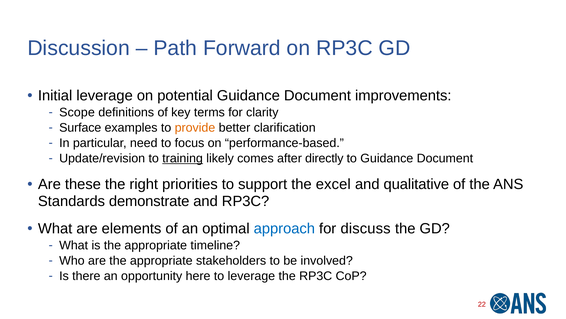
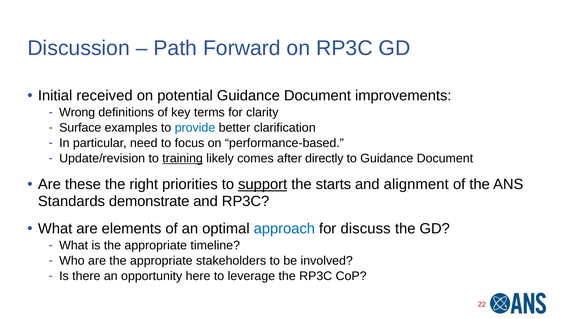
Initial leverage: leverage -> received
Scope: Scope -> Wrong
provide colour: orange -> blue
support underline: none -> present
excel: excel -> starts
qualitative: qualitative -> alignment
